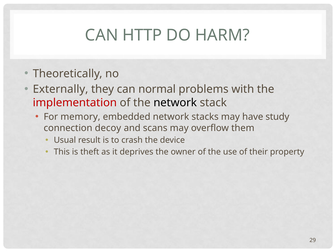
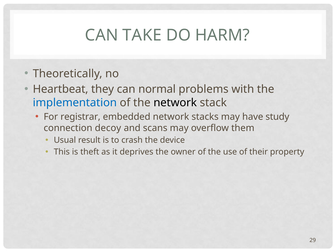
HTTP: HTTP -> TAKE
Externally: Externally -> Heartbeat
implementation colour: red -> blue
memory: memory -> registrar
